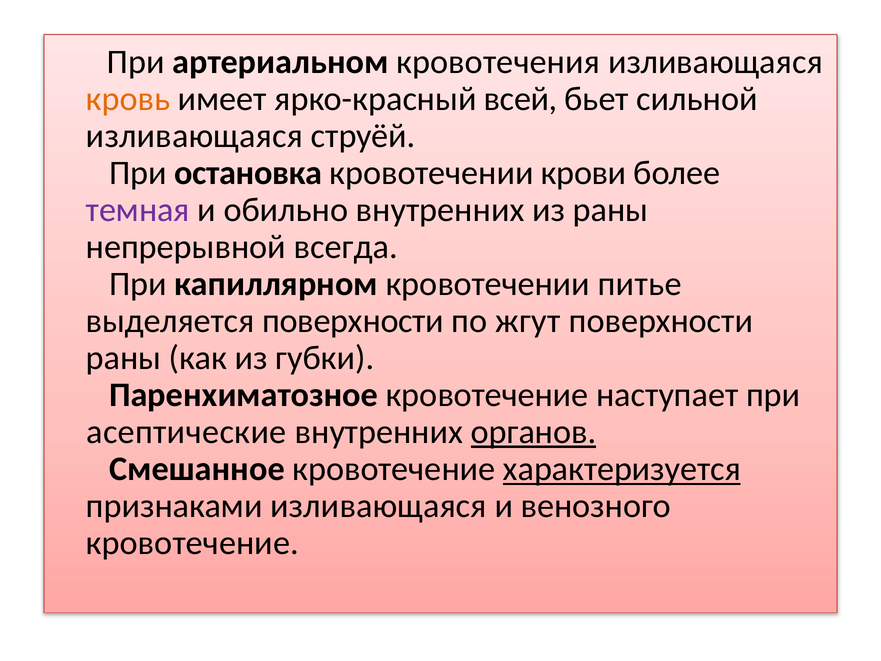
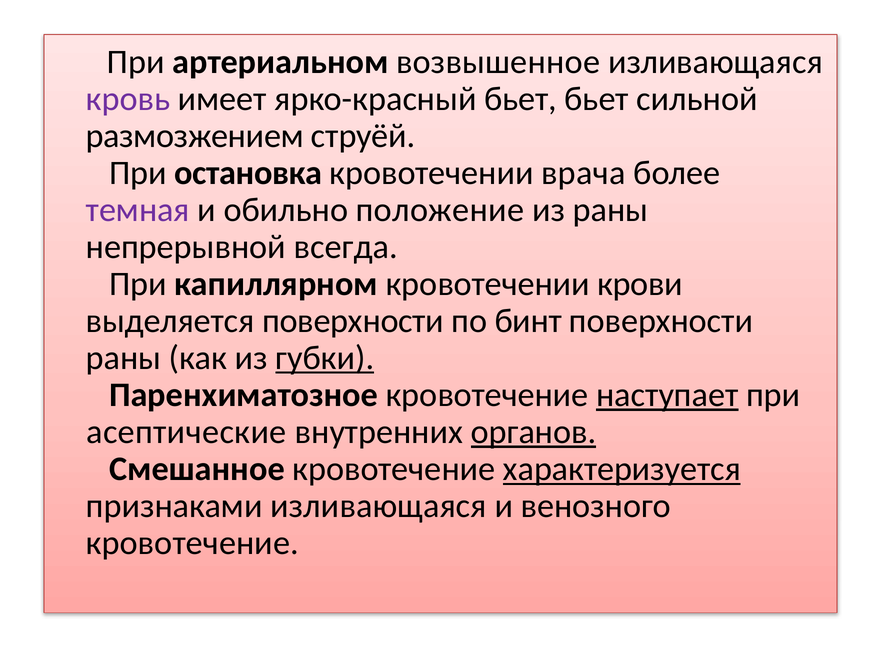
кровотечения: кровотечения -> возвышенное
кровь colour: orange -> purple
ярко-красный всей: всей -> бьет
изливающаяся at (194, 136): изливающаяся -> размозжением
крови: крови -> врача
обильно внутренних: внутренних -> положение
питье: питье -> крови
жгут: жгут -> бинт
губки underline: none -> present
наступает underline: none -> present
